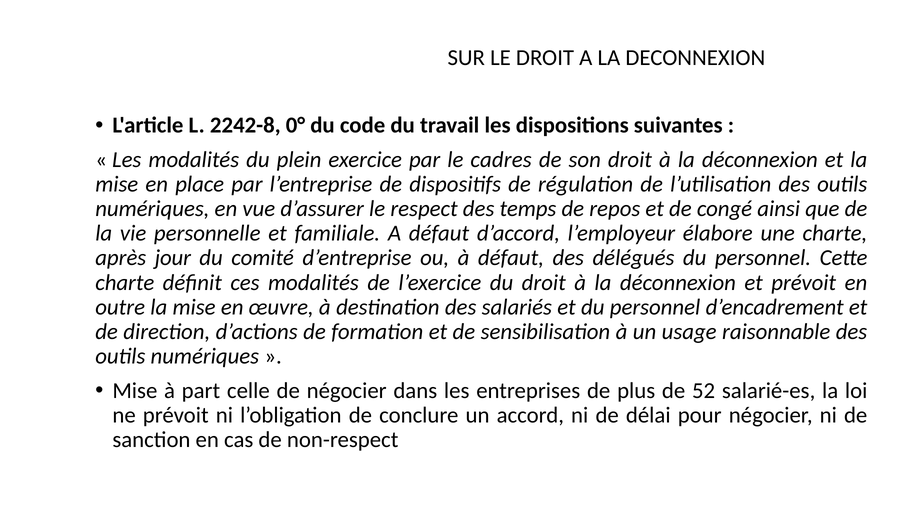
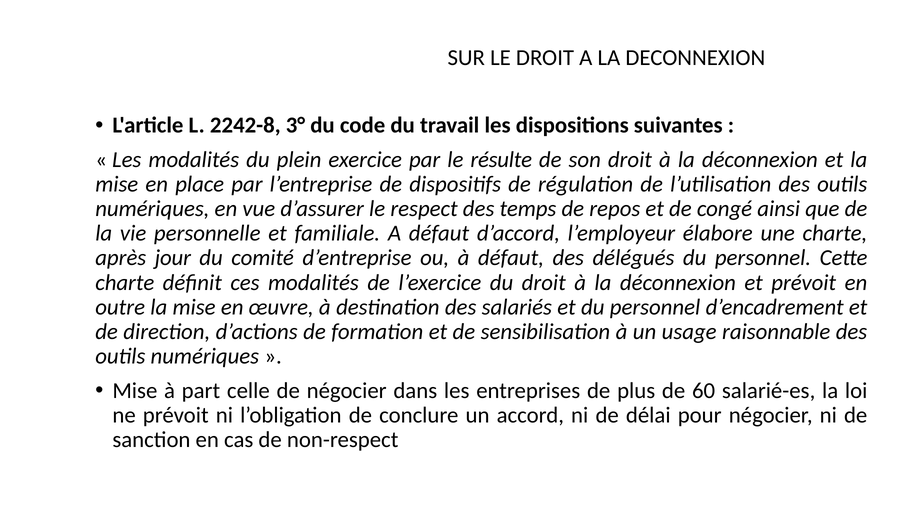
0°: 0° -> 3°
cadres: cadres -> résulte
52: 52 -> 60
